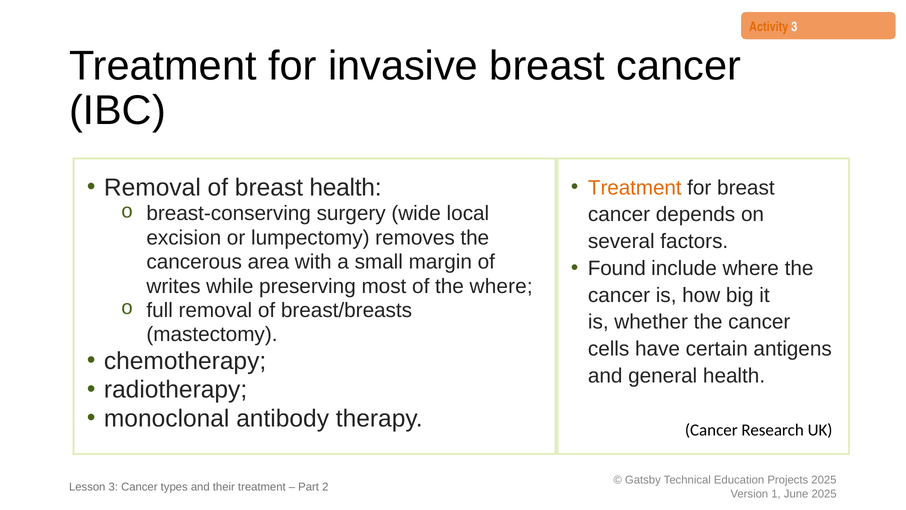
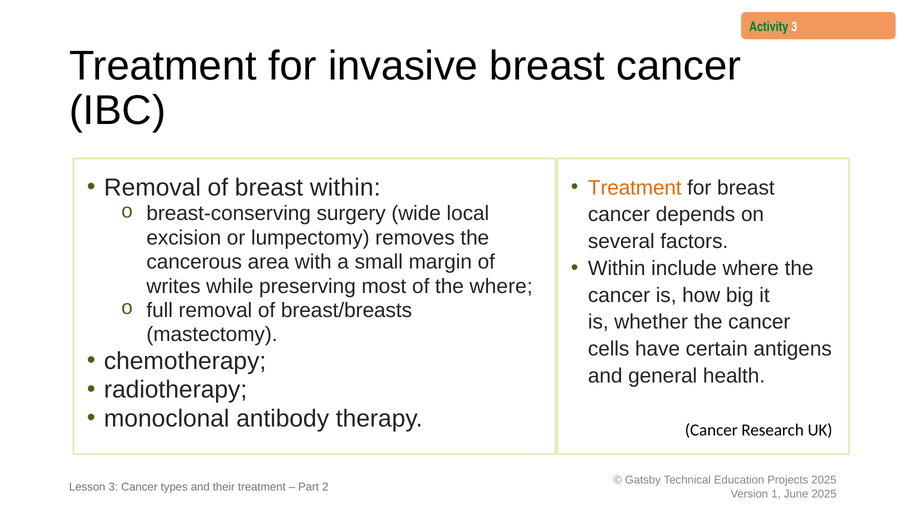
Activity colour: orange -> green
breast health: health -> within
Found at (617, 268): Found -> Within
